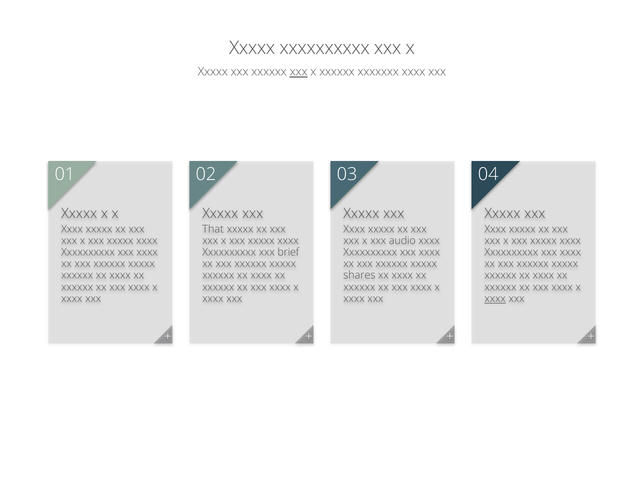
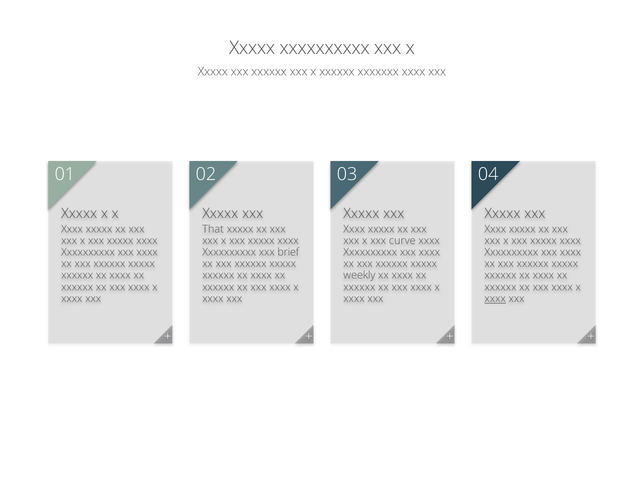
xxx at (299, 72) underline: present -> none
audio: audio -> curve
shares: shares -> weekly
